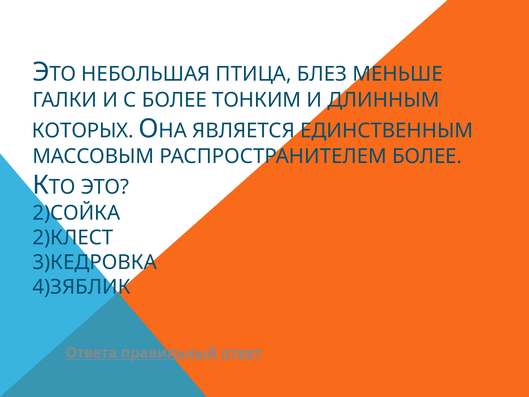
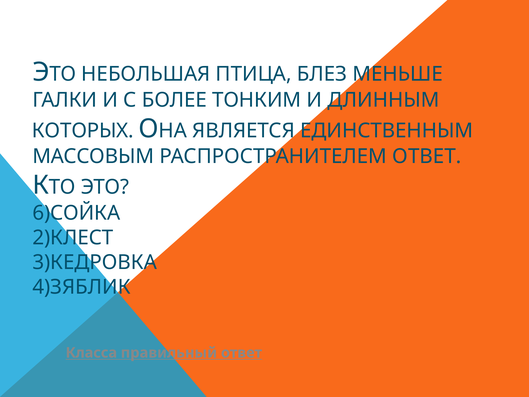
РАСПРОСТРАНИТЕЛЕМ БОЛЕЕ: БОЛЕЕ -> ОТВЕТ
2)СОЙКА: 2)СОЙКА -> 6)СОЙКА
Ответа: Ответа -> Класса
